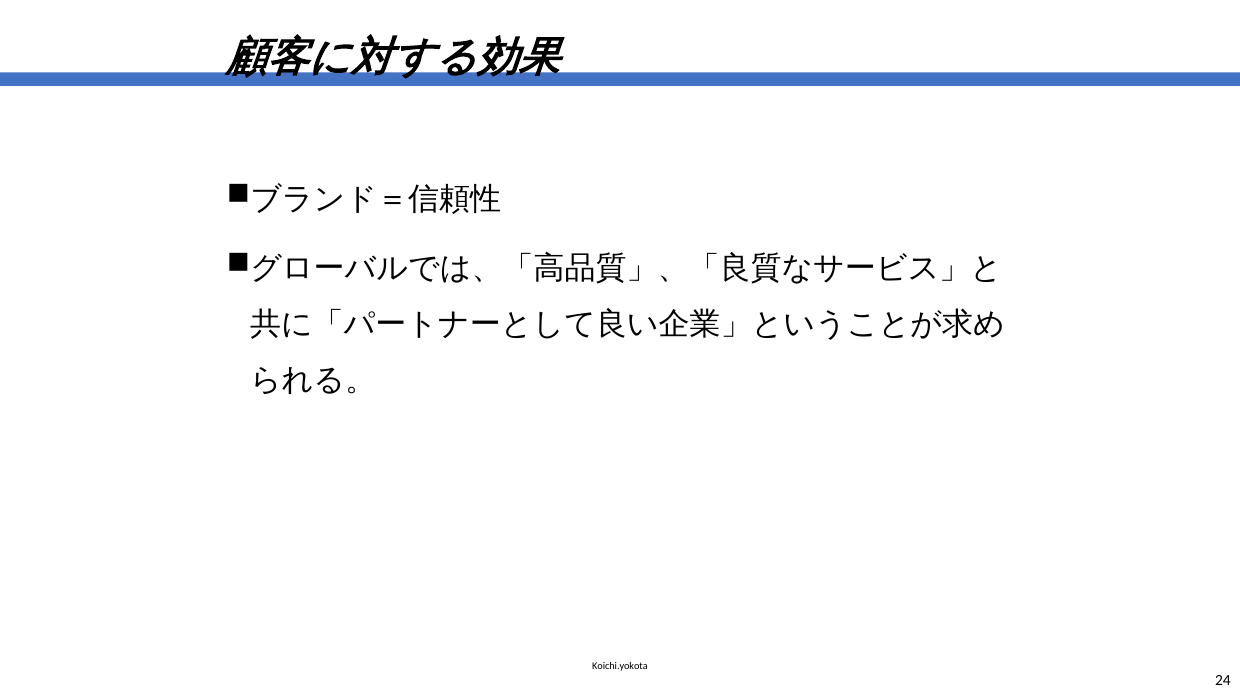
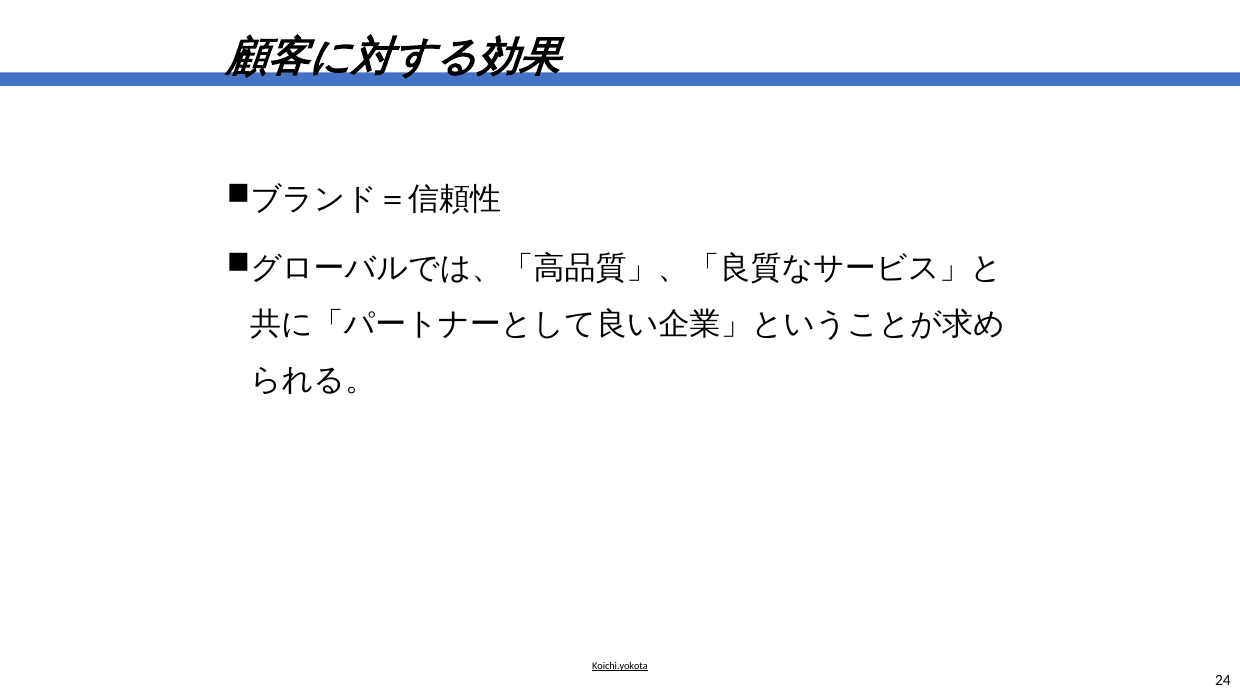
Koichi.yokota underline: none -> present
